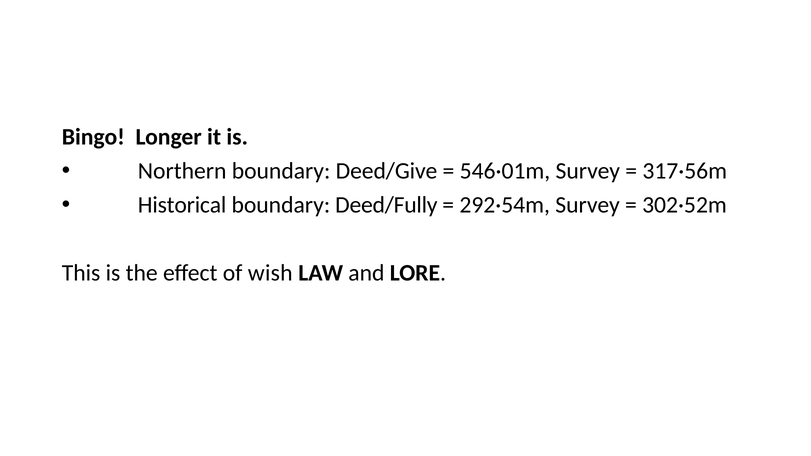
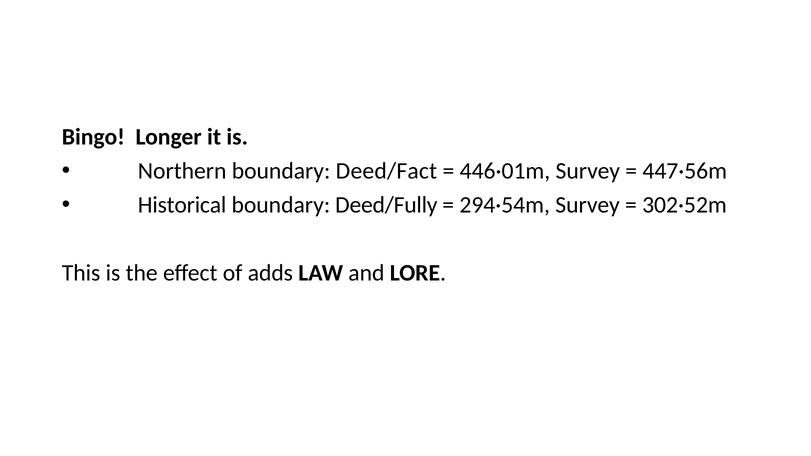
Deed/Give: Deed/Give -> Deed/Fact
546·01m: 546·01m -> 446·01m
317·56m: 317·56m -> 447·56m
292·54m: 292·54m -> 294·54m
wish: wish -> adds
